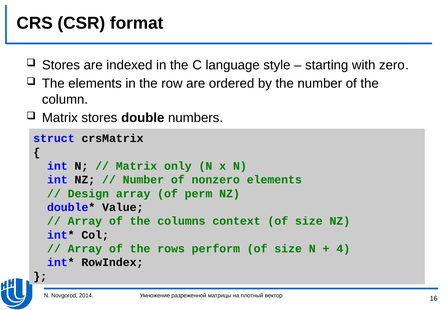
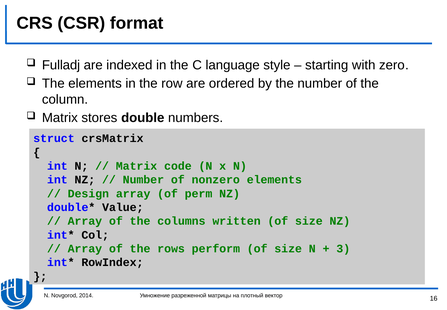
Stores at (61, 65): Stores -> Fulladj
only: only -> code
context: context -> written
4: 4 -> 3
